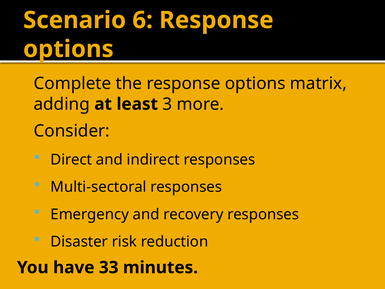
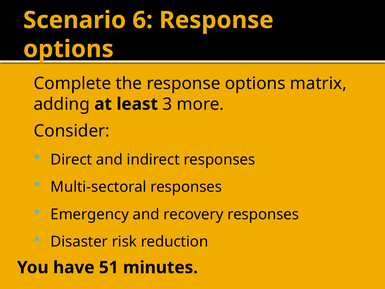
33: 33 -> 51
